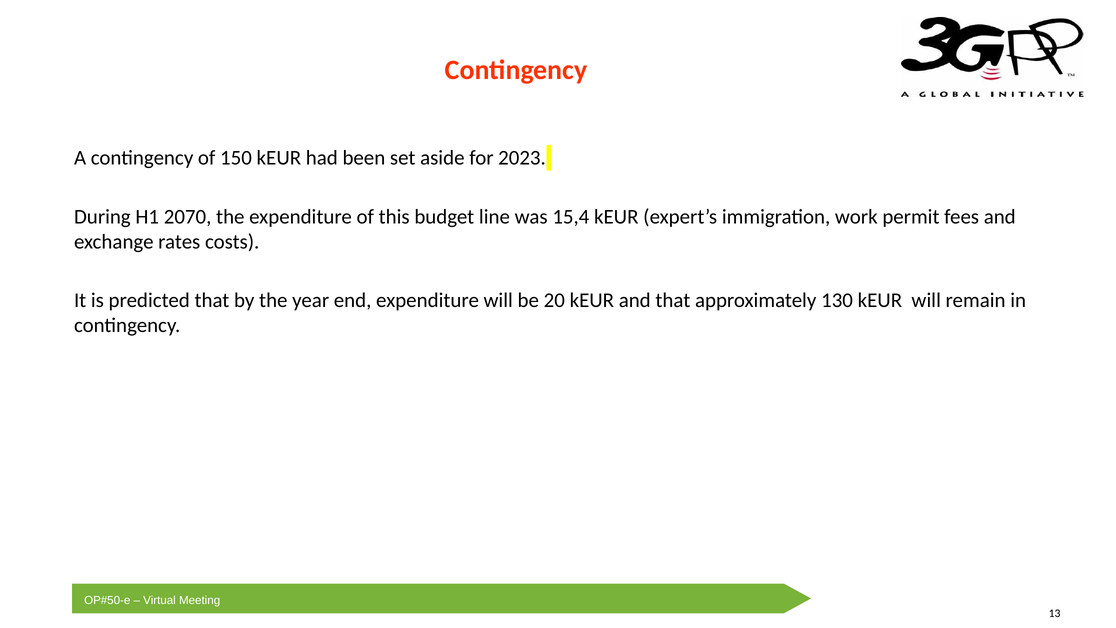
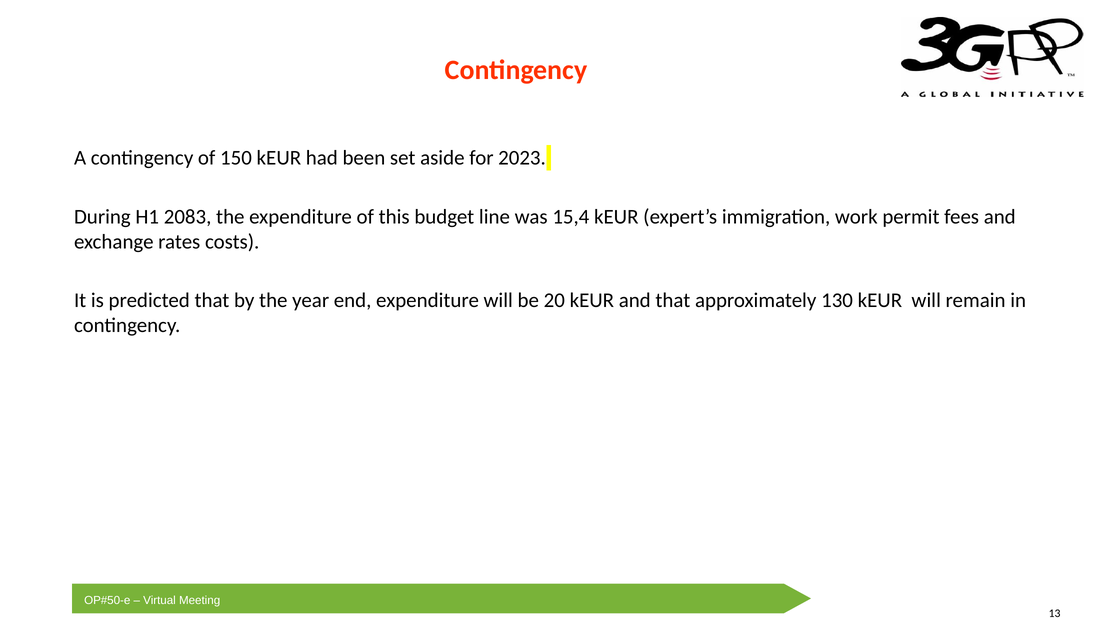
2070: 2070 -> 2083
